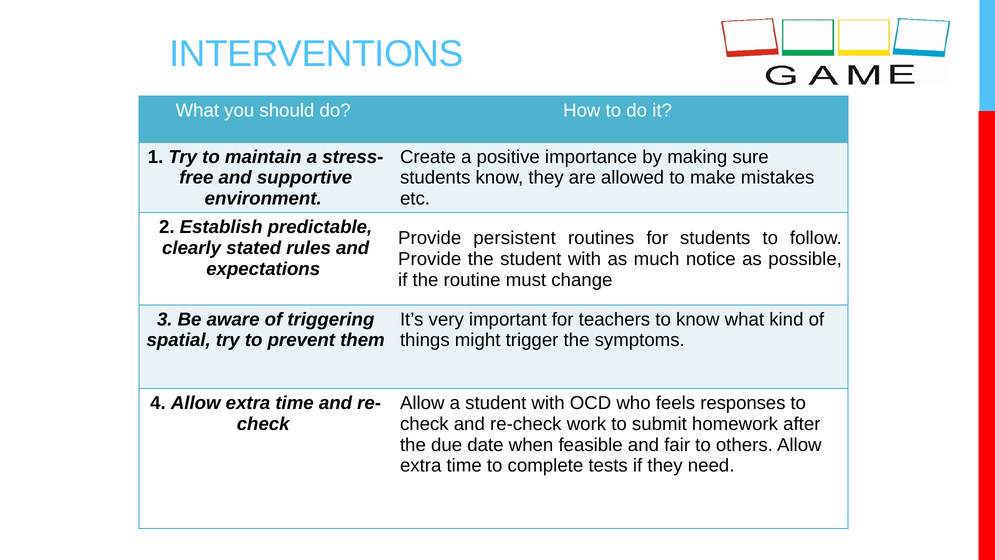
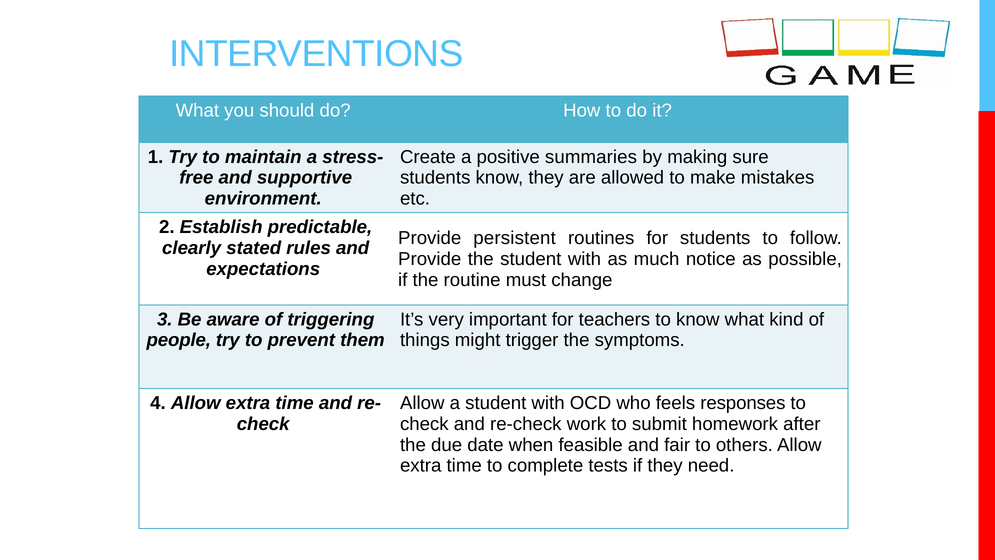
importance: importance -> summaries
spatial: spatial -> people
